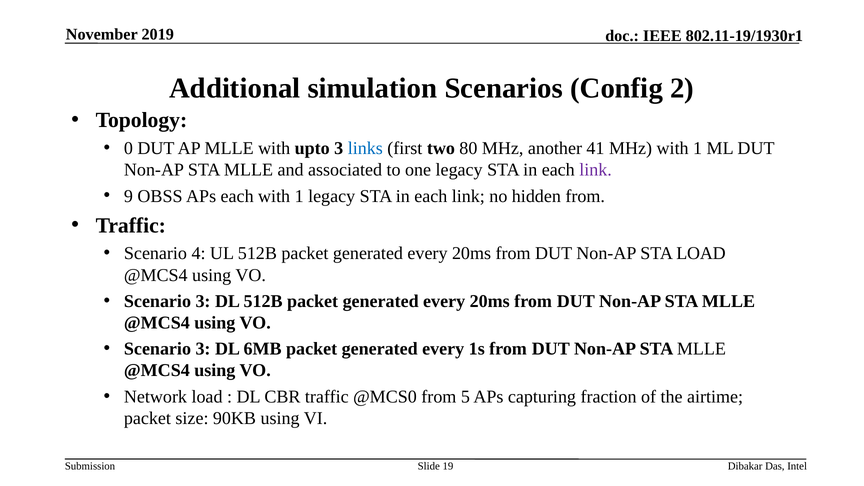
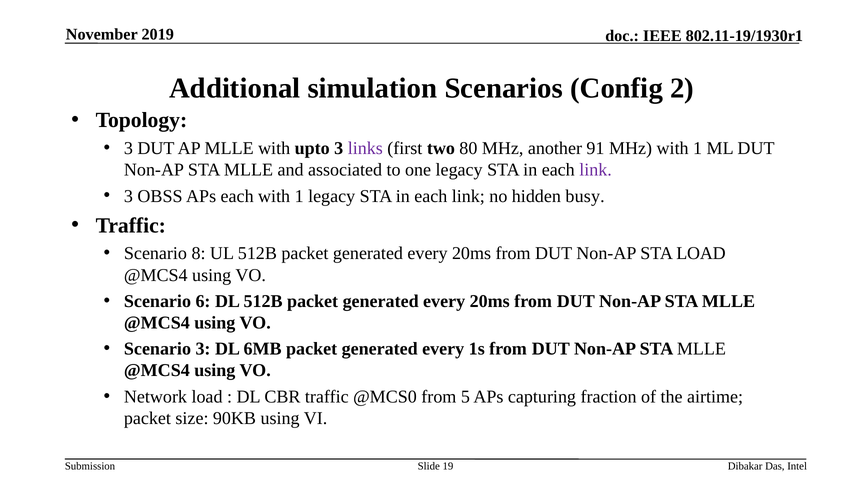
0 at (128, 148): 0 -> 3
links colour: blue -> purple
41: 41 -> 91
9 at (128, 196): 9 -> 3
hidden from: from -> busy
4: 4 -> 8
3 at (203, 301): 3 -> 6
